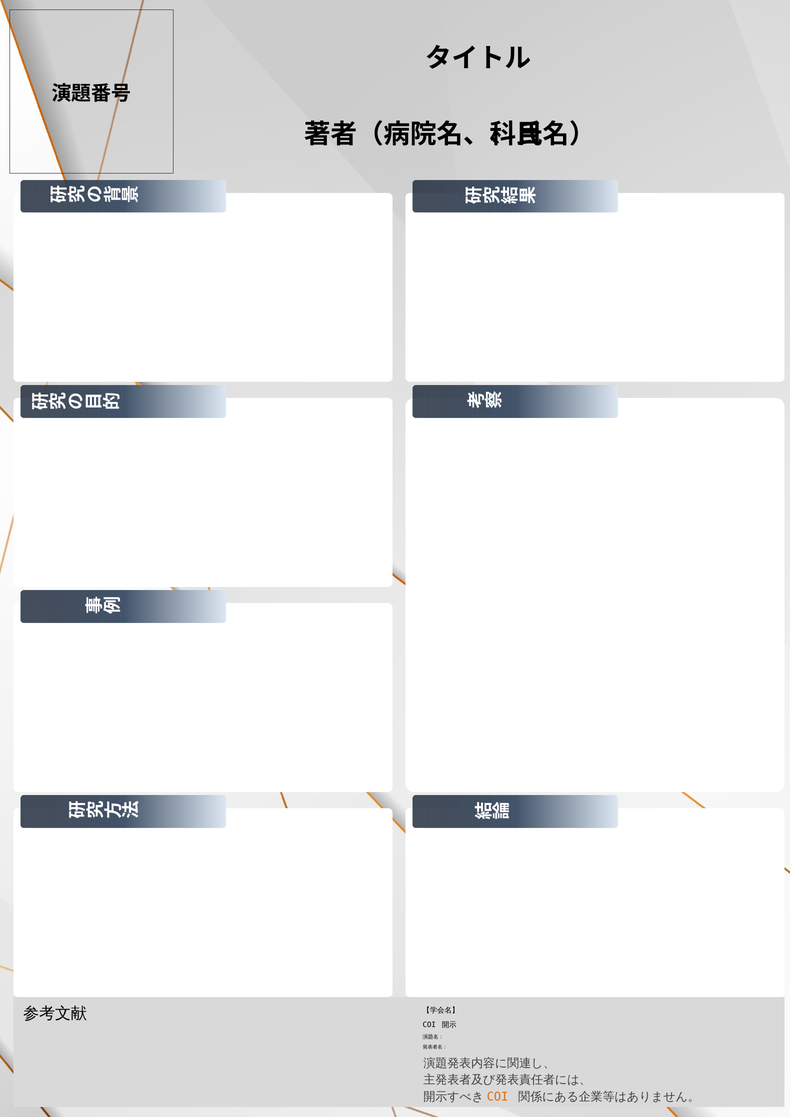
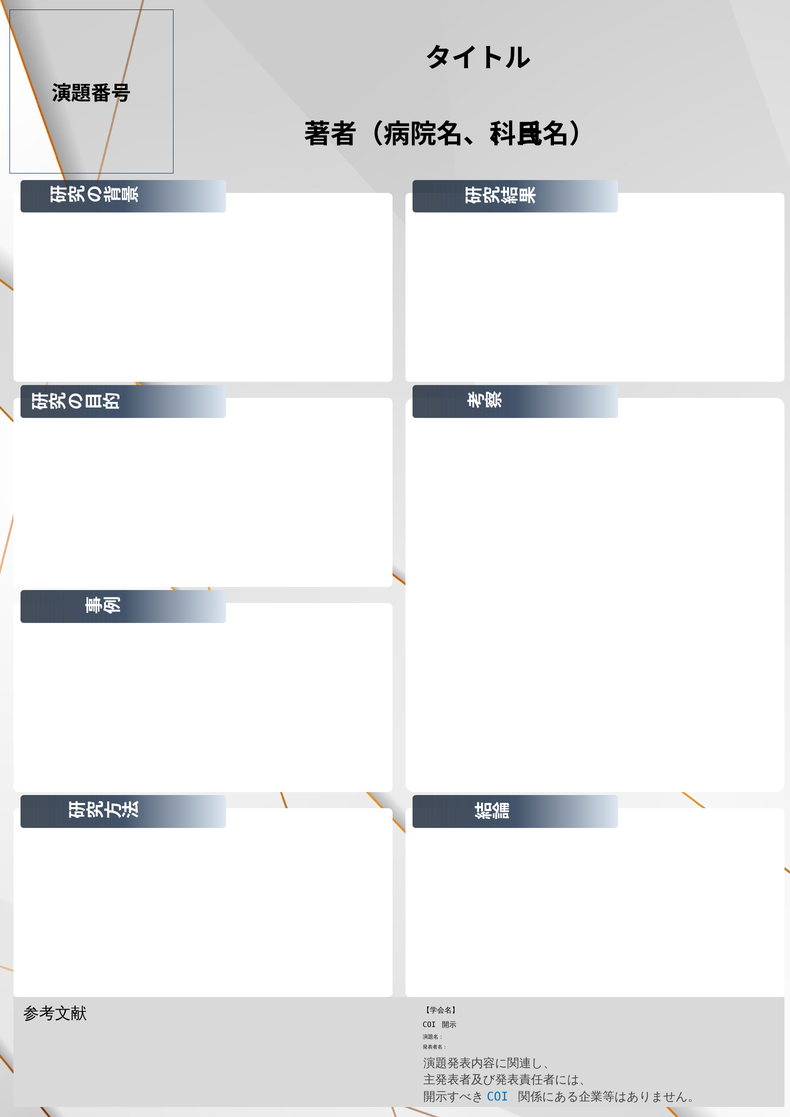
COI at (498, 1097) colour: orange -> blue
